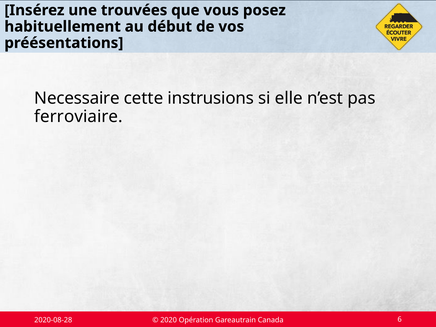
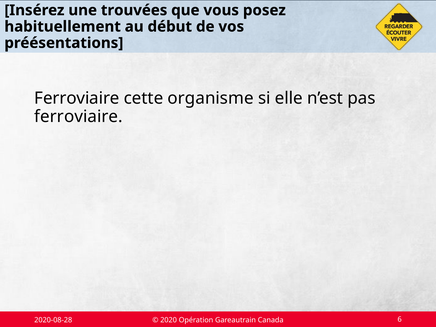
Necessaire at (77, 98): Necessaire -> Ferroviaire
instrusions: instrusions -> organisme
